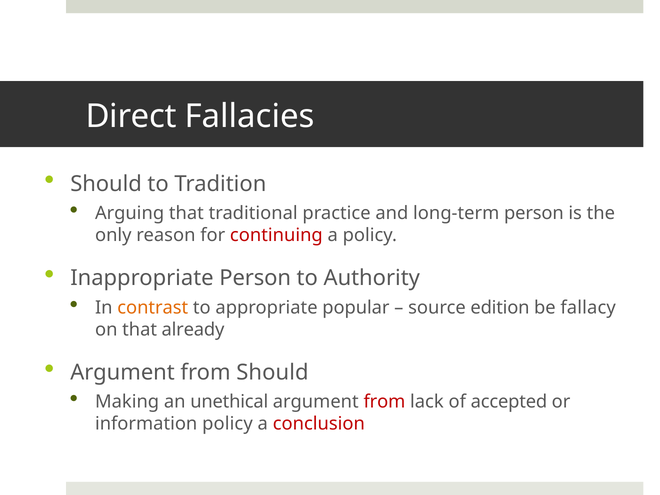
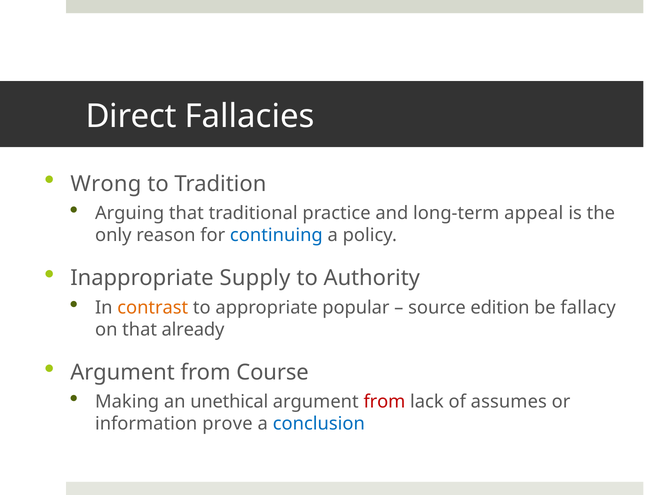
Should at (106, 184): Should -> Wrong
long-term person: person -> appeal
continuing colour: red -> blue
Inappropriate Person: Person -> Supply
from Should: Should -> Course
accepted: accepted -> assumes
information policy: policy -> prove
conclusion colour: red -> blue
